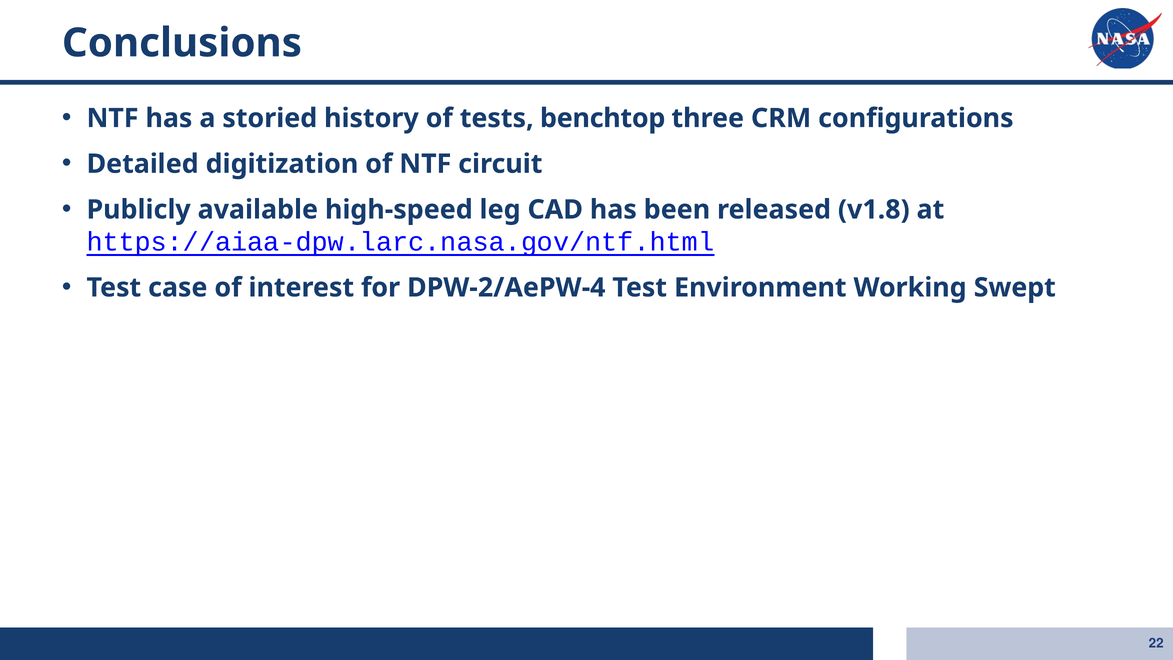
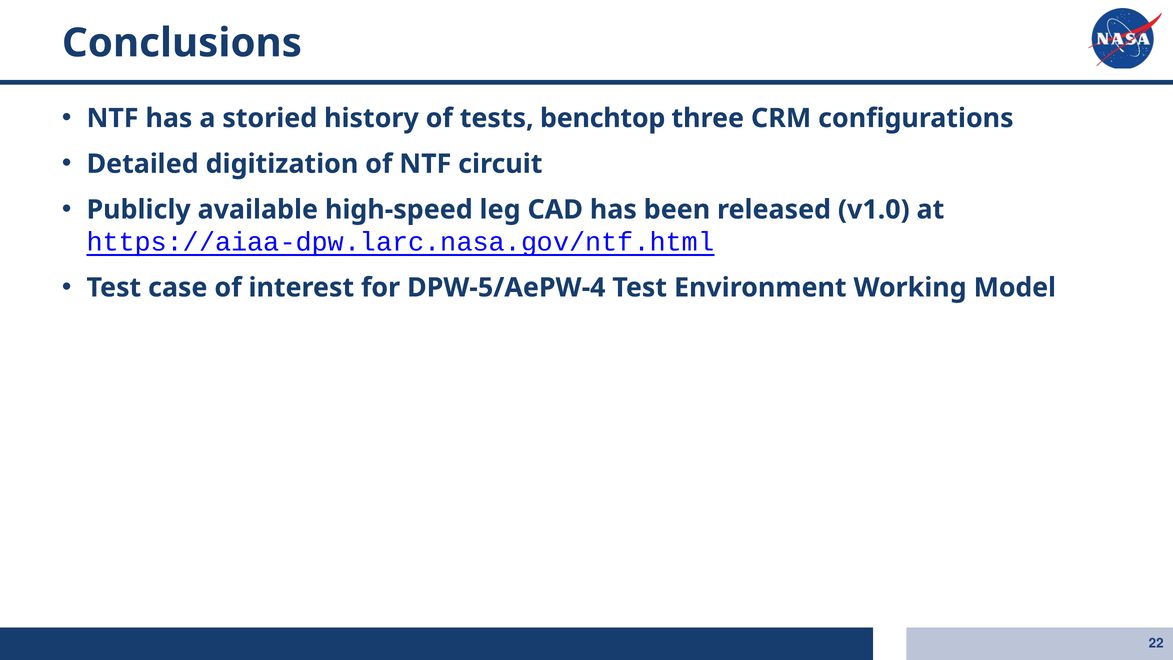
v1.8: v1.8 -> v1.0
DPW-2/AePW-4: DPW-2/AePW-4 -> DPW-5/AePW-4
Swept: Swept -> Model
